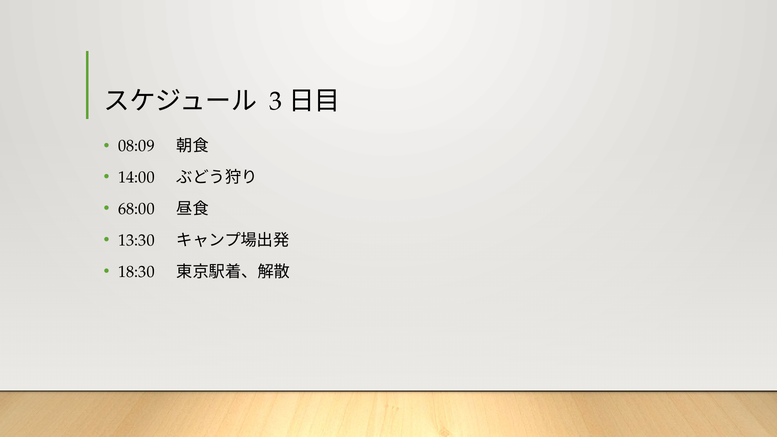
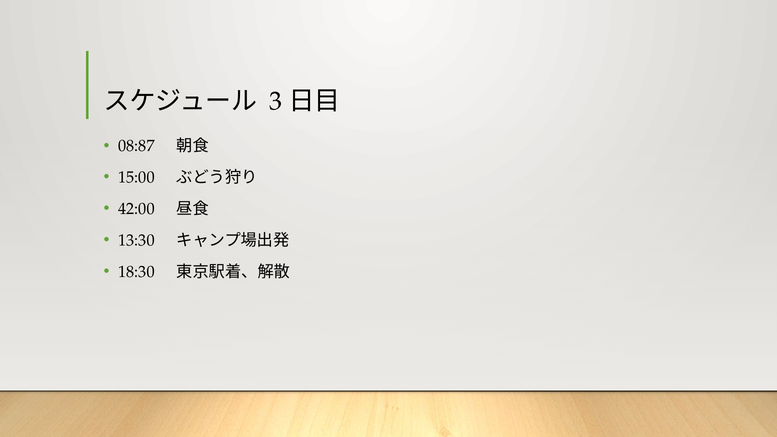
08:09: 08:09 -> 08:87
14:00: 14:00 -> 15:00
68:00: 68:00 -> 42:00
